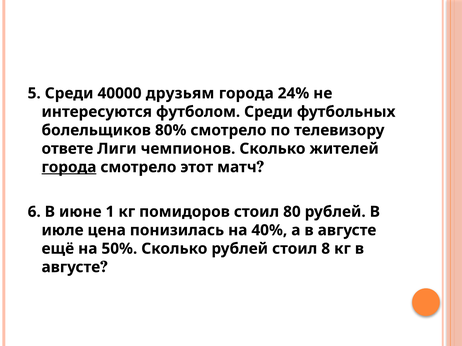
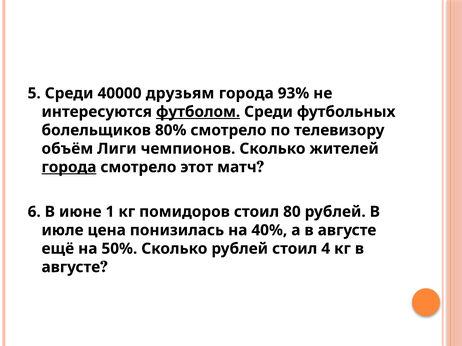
24%: 24% -> 93%
футболом underline: none -> present
ответе: ответе -> объём
8: 8 -> 4
